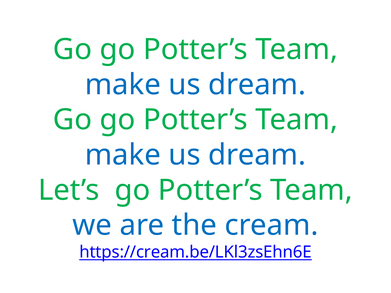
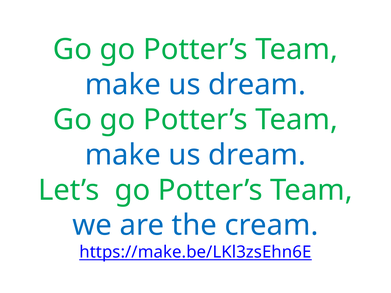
https://cream.be/LKl3zsEhn6E: https://cream.be/LKl3zsEhn6E -> https://make.be/LKl3zsEhn6E
